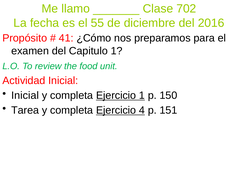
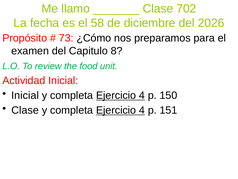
55: 55 -> 58
2016: 2016 -> 2026
41: 41 -> 73
Capitulo 1: 1 -> 8
1 at (142, 95): 1 -> 4
Tarea at (25, 110): Tarea -> Clase
